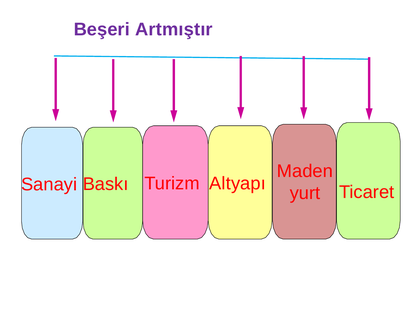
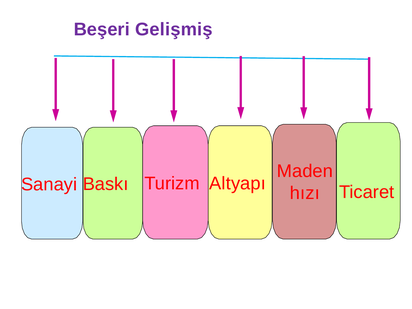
Artmıştır: Artmıştır -> Gelişmiş
yurt: yurt -> hızı
